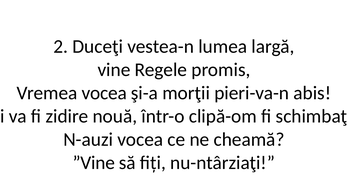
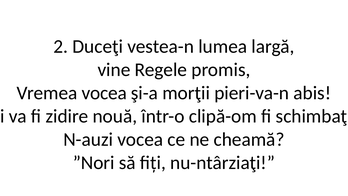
”Vine: ”Vine -> ”Nori
